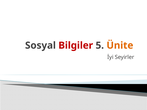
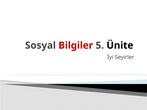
Ünite colour: orange -> black
